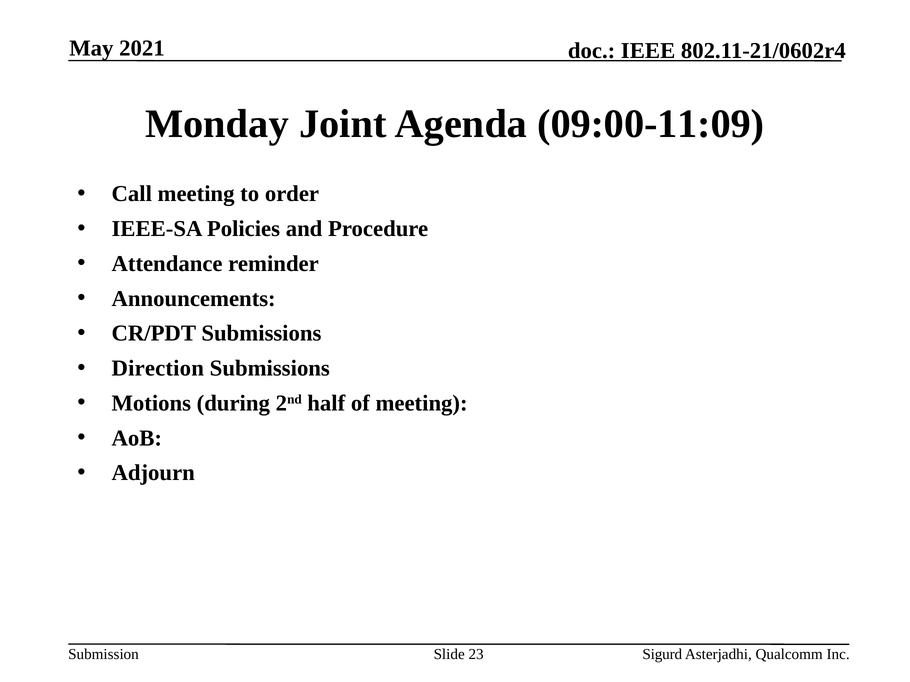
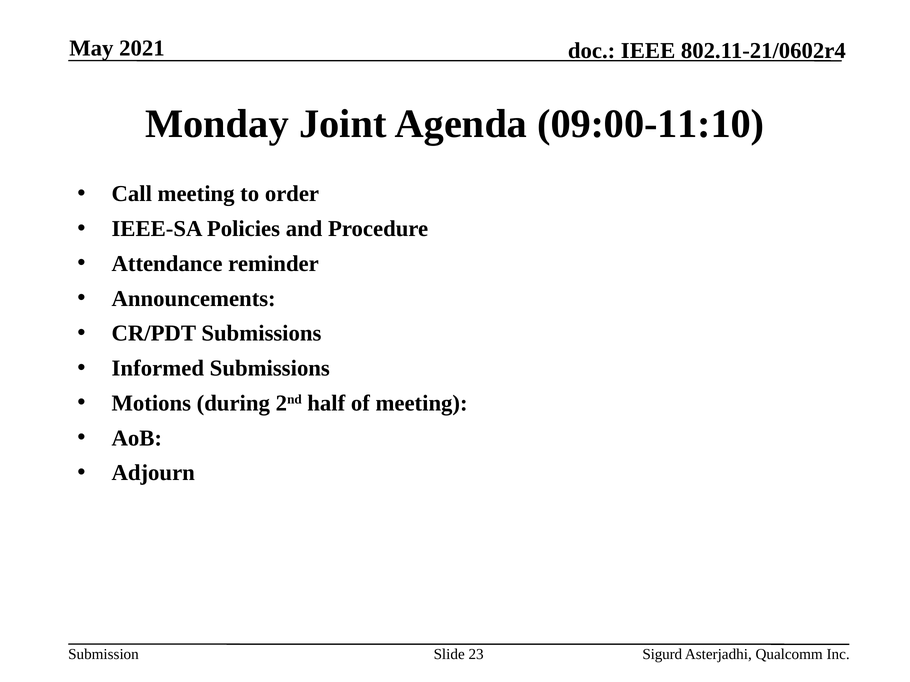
09:00-11:09: 09:00-11:09 -> 09:00-11:10
Direction: Direction -> Informed
